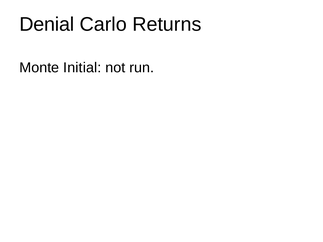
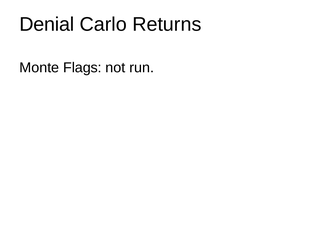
Initial: Initial -> Flags
